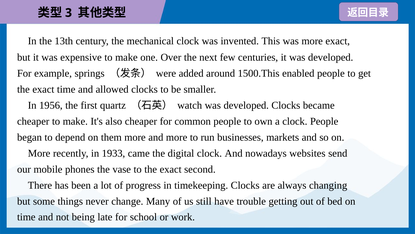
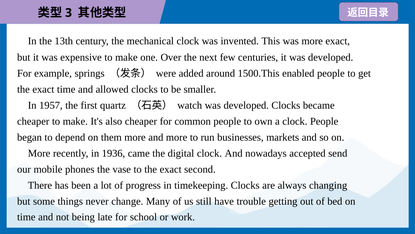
1956: 1956 -> 1957
1933: 1933 -> 1936
websites: websites -> accepted
